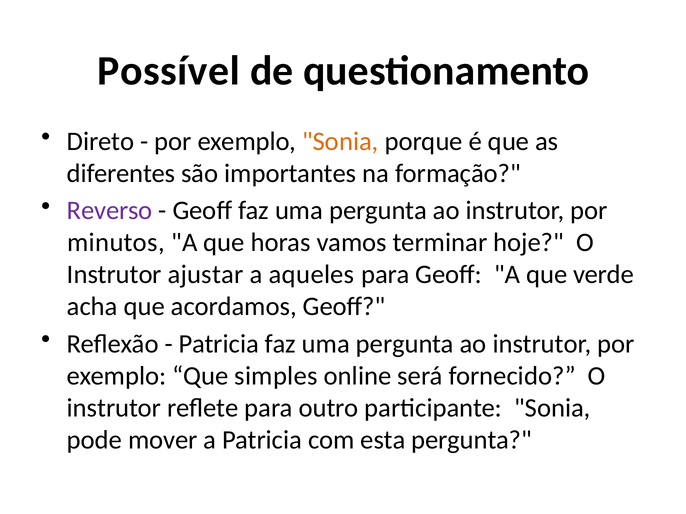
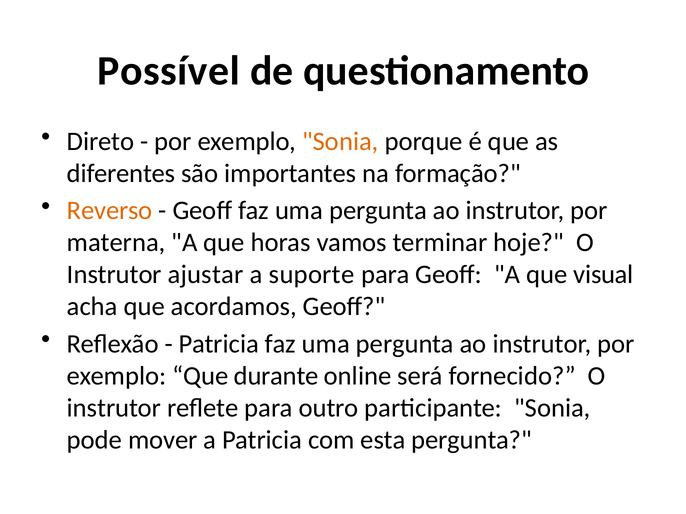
Reverso colour: purple -> orange
minutos: minutos -> materna
aqueles: aqueles -> suporte
verde: verde -> visual
simples: simples -> durante
